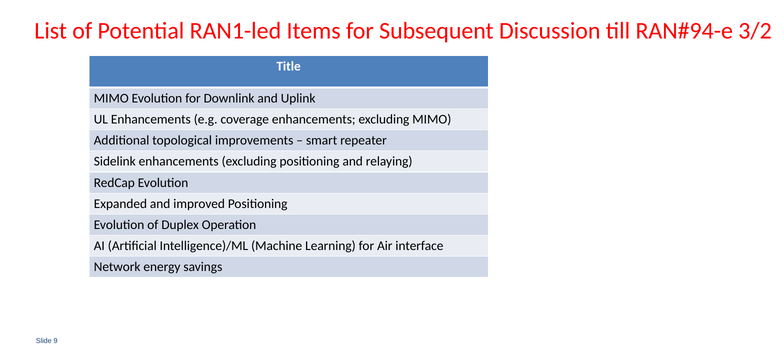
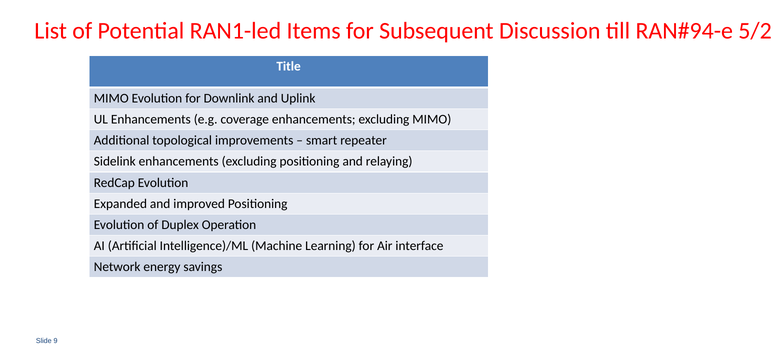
3/2: 3/2 -> 5/2
